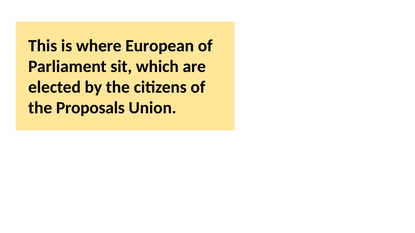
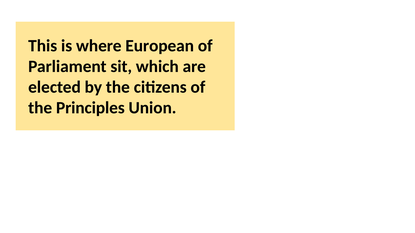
Proposals: Proposals -> Principles
